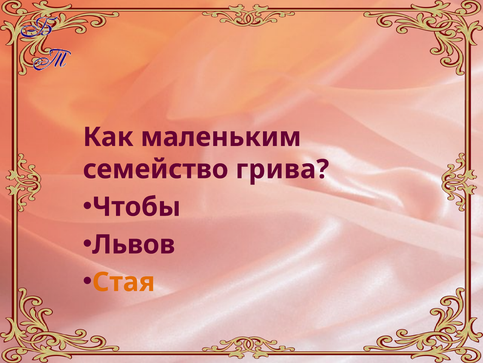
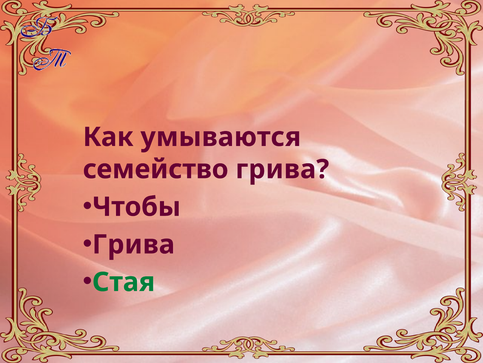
маленьким: маленьким -> умываются
Львов at (134, 244): Львов -> Грива
Стая colour: orange -> green
